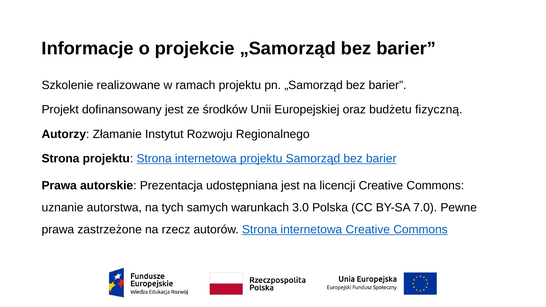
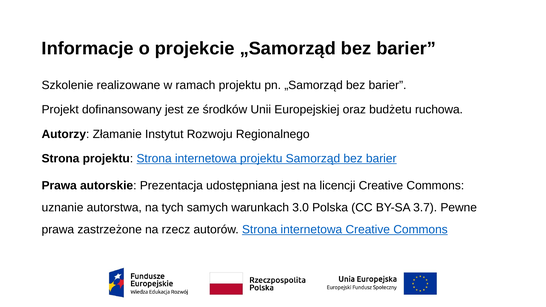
fizyczną: fizyczną -> ruchowa
7.0: 7.0 -> 3.7
